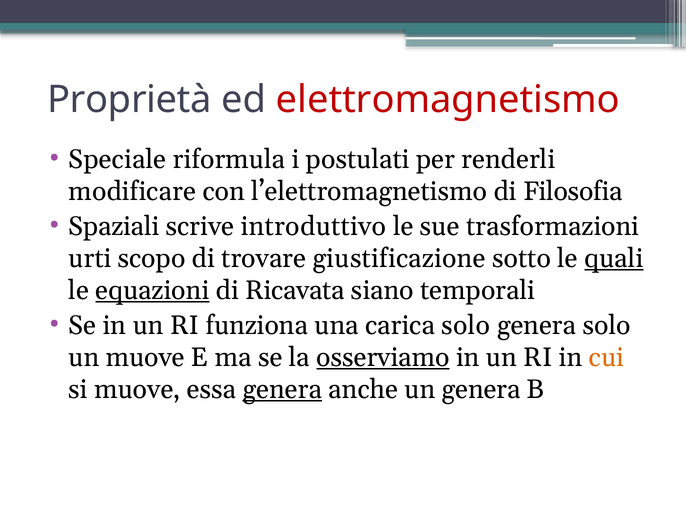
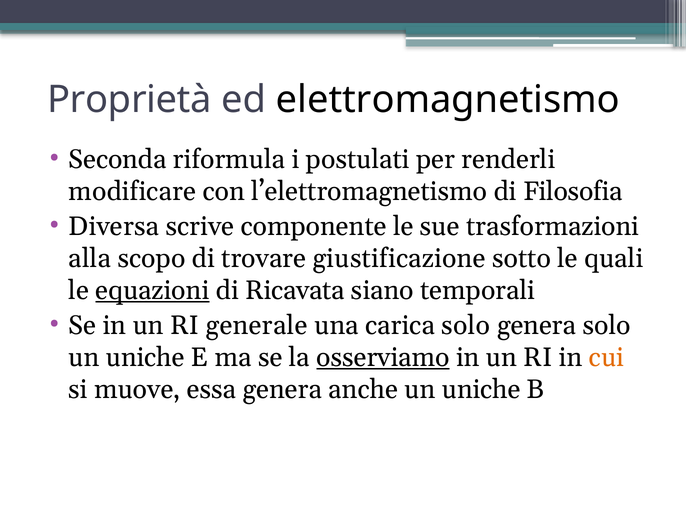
elettromagnetismo colour: red -> black
Speciale: Speciale -> Seconda
Spaziali: Spaziali -> Diversa
introduttivo: introduttivo -> componente
urti: urti -> alla
quali underline: present -> none
funziona: funziona -> generale
muove at (145, 358): muove -> uniche
genera at (282, 390) underline: present -> none
anche un genera: genera -> uniche
